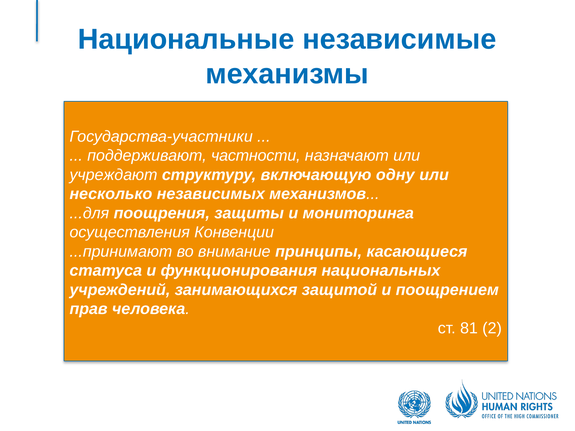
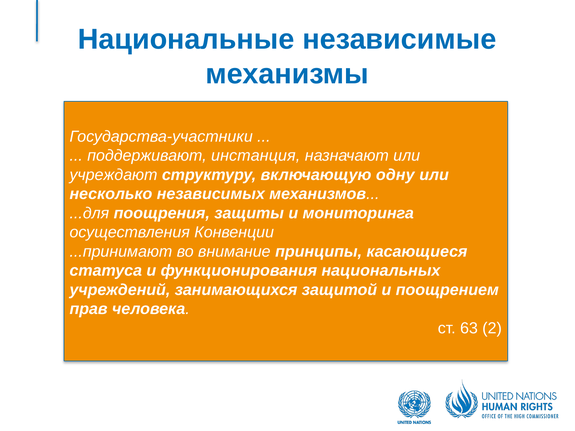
частности: частности -> инстанция
81: 81 -> 63
